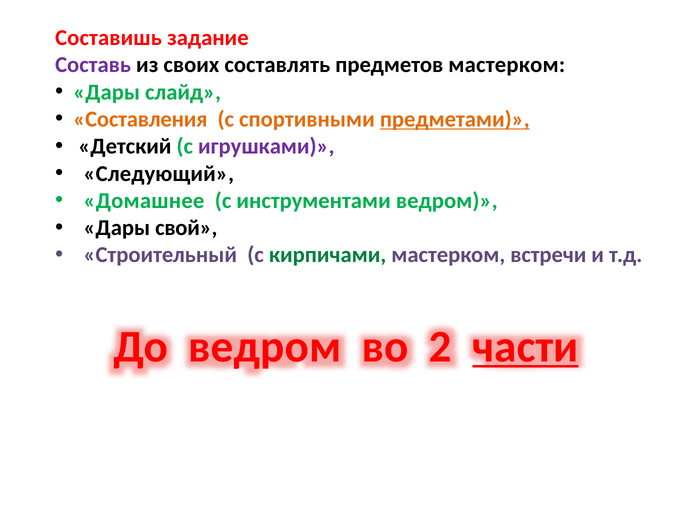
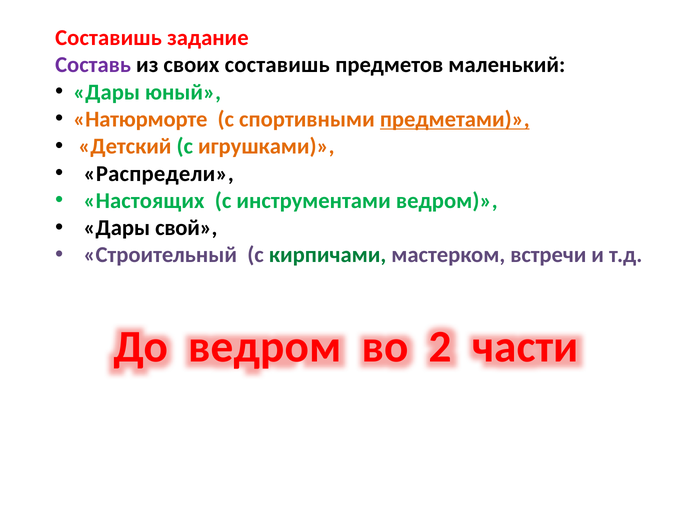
своих составлять: составлять -> составишь
предметов мастерком: мастерком -> маленький
слайд: слайд -> юный
Составления: Составления -> Натюрморте
Детский colour: black -> orange
игрушками colour: purple -> orange
Следующий: Следующий -> Распредели
Домашнее: Домашнее -> Настоящих
части underline: present -> none
